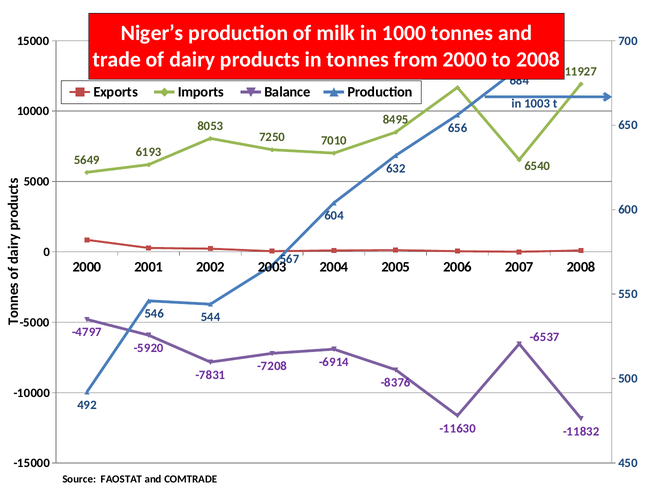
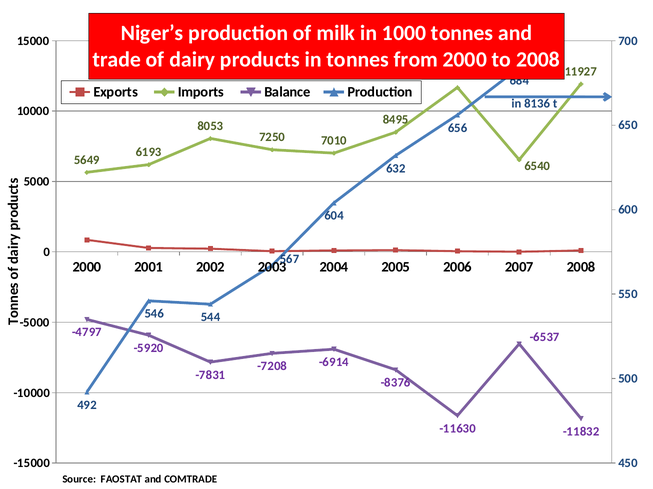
1003: 1003 -> 8136
